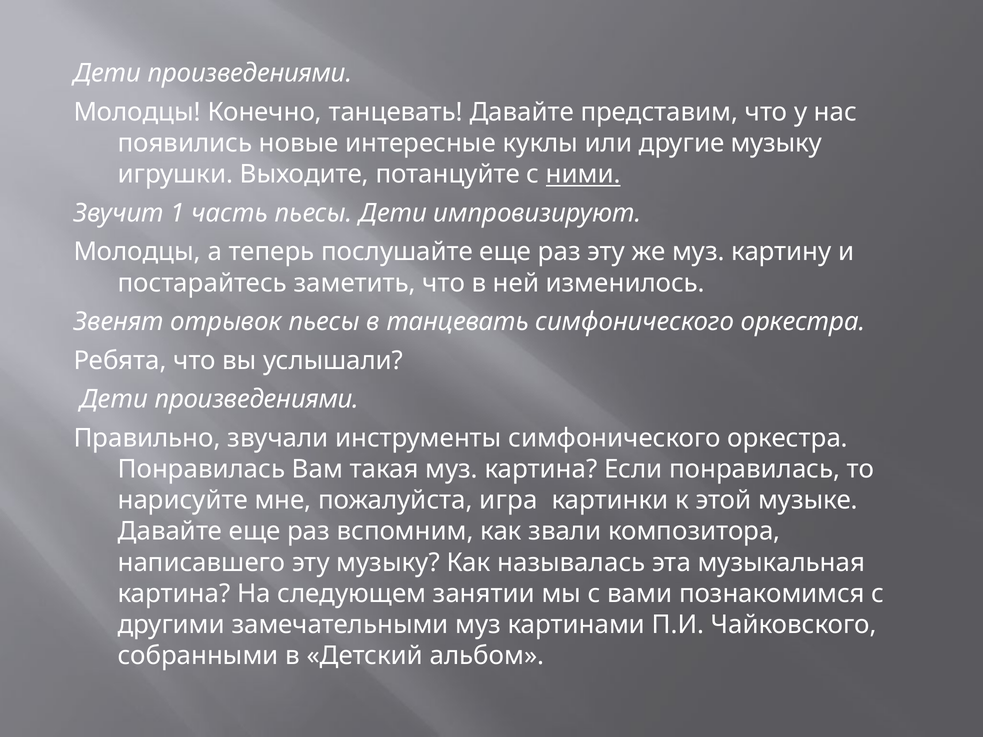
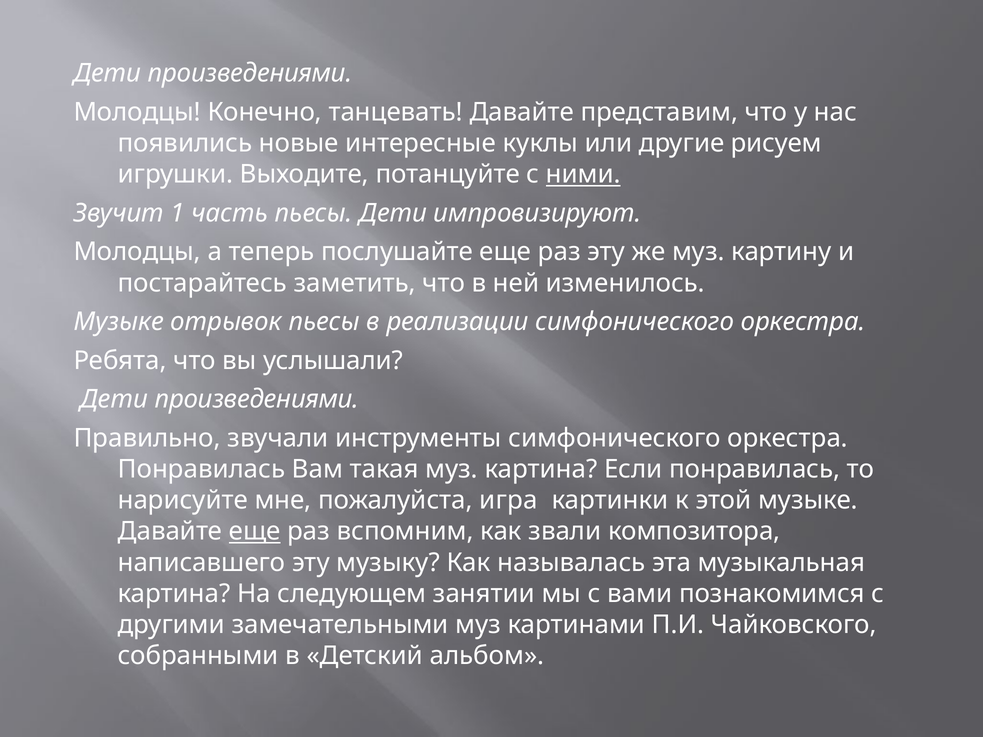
другие музыку: музыку -> рисуем
Звенят at (119, 322): Звенят -> Музыке
в танцевать: танцевать -> реализации
еще at (255, 532) underline: none -> present
